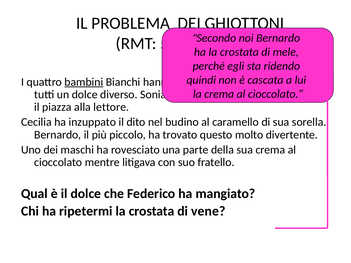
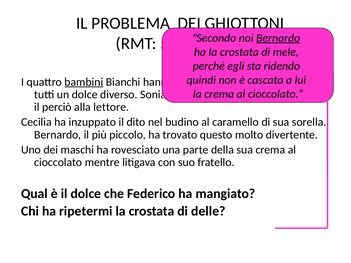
Bernardo at (278, 38) underline: none -> present
piazza: piazza -> perciò
vene: vene -> delle
